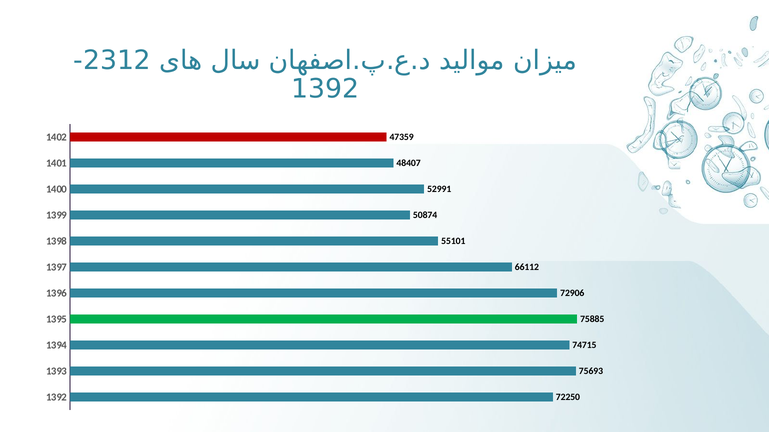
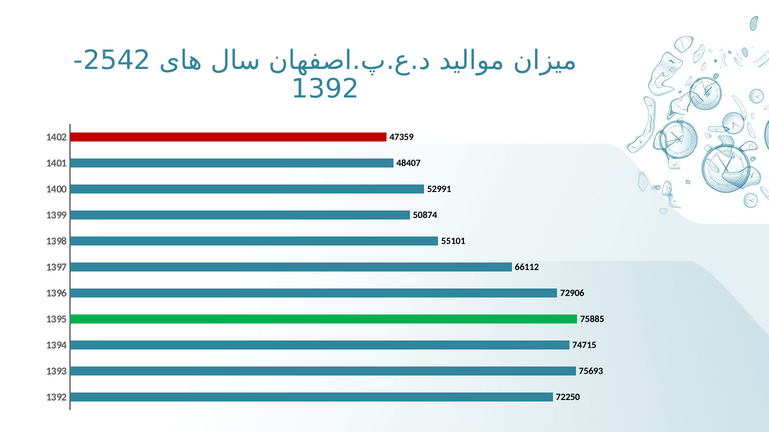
2312: 2312 -> 2542
